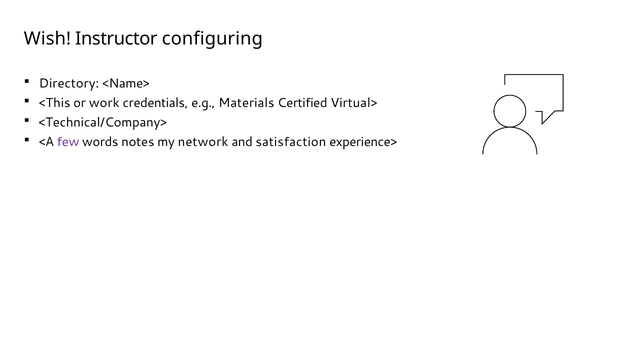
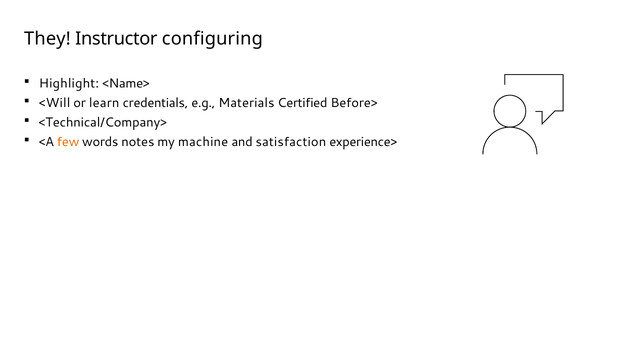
Wish: Wish -> They
Directory: Directory -> Highlight
<This: <This -> <Will
work: work -> learn
Virtual>: Virtual> -> Before>
few colour: purple -> orange
network: network -> machine
